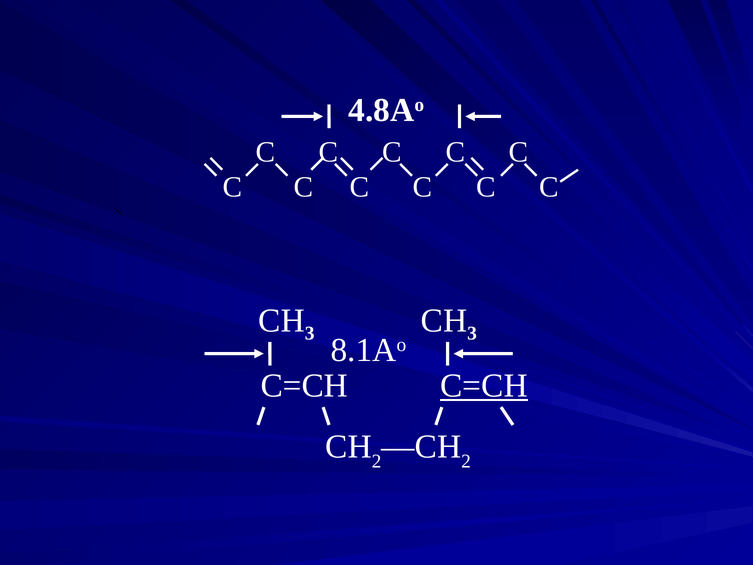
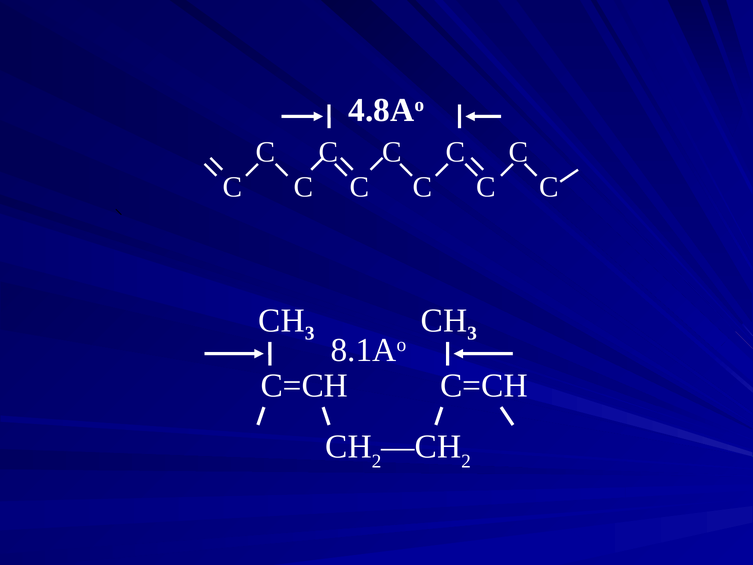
C=CH at (484, 386) underline: present -> none
